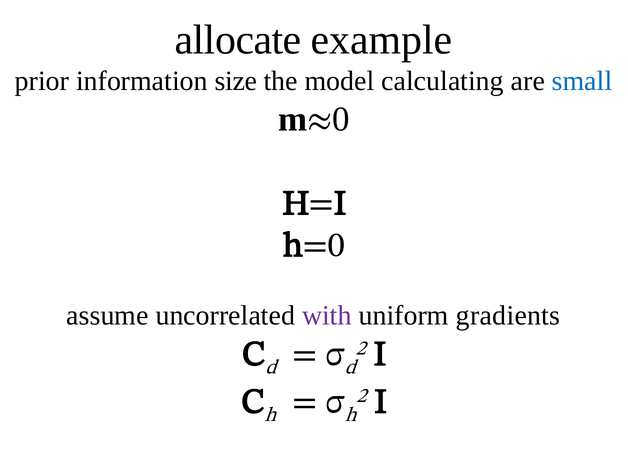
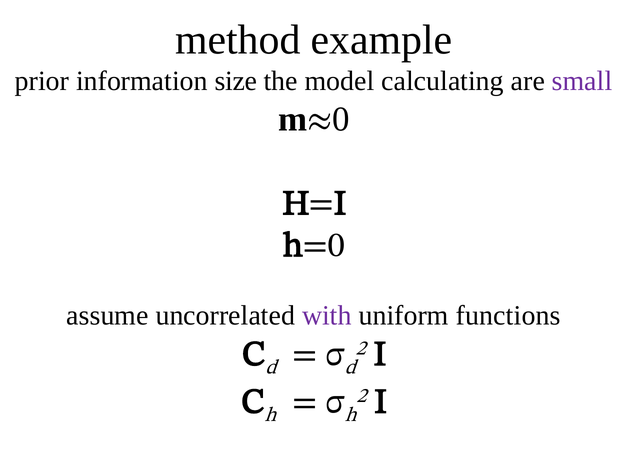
allocate: allocate -> method
small colour: blue -> purple
gradients: gradients -> functions
